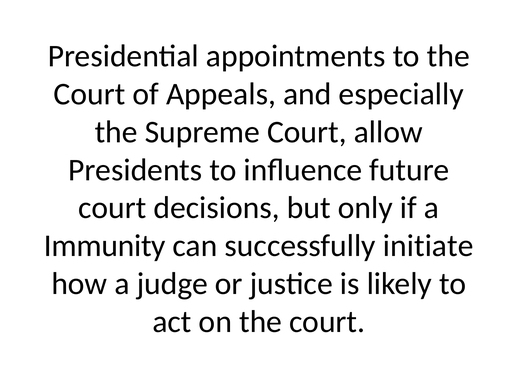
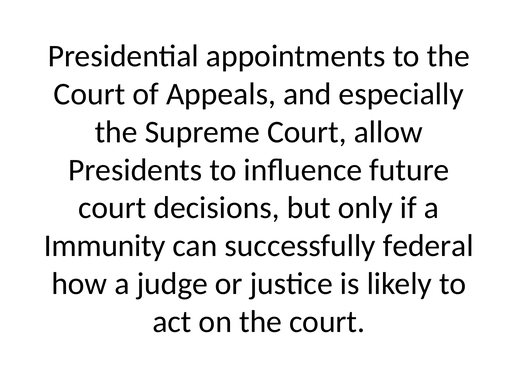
initiate: initiate -> federal
